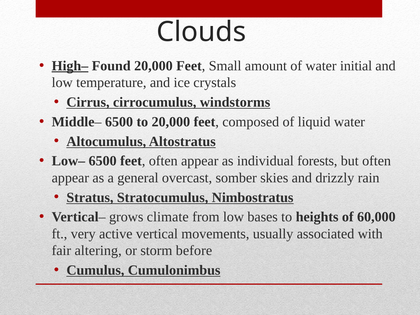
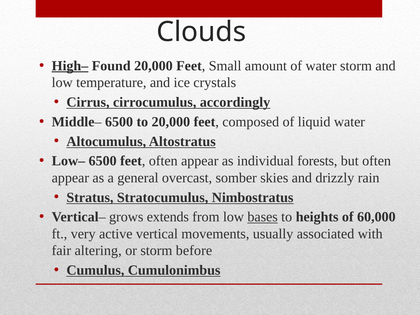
water initial: initial -> storm
windstorms: windstorms -> accordingly
climate: climate -> extends
bases underline: none -> present
